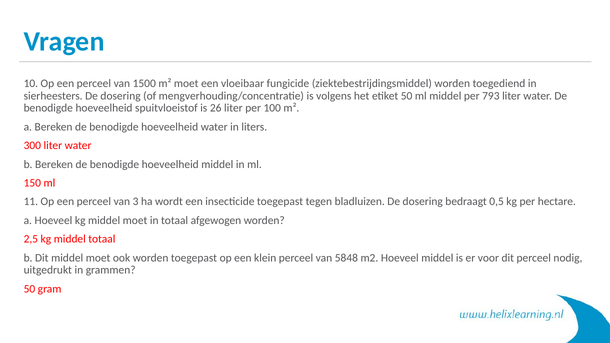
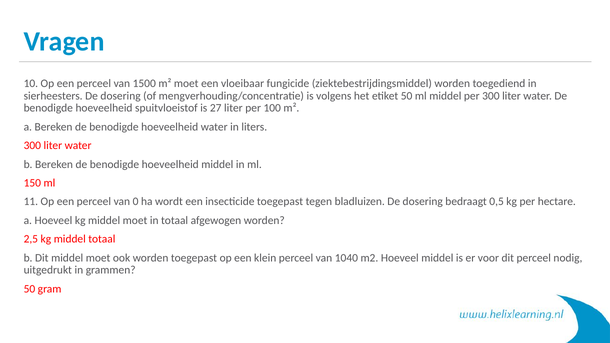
per 793: 793 -> 300
26: 26 -> 27
3: 3 -> 0
5848: 5848 -> 1040
